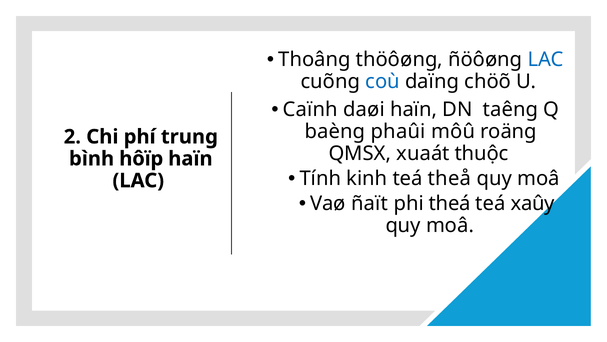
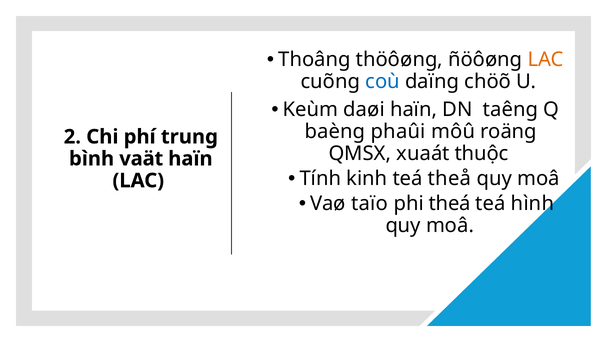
LAC at (546, 60) colour: blue -> orange
Caïnh: Caïnh -> Keùm
hôïp: hôïp -> vaät
ñaït: ñaït -> taïo
xaûy: xaûy -> hình
